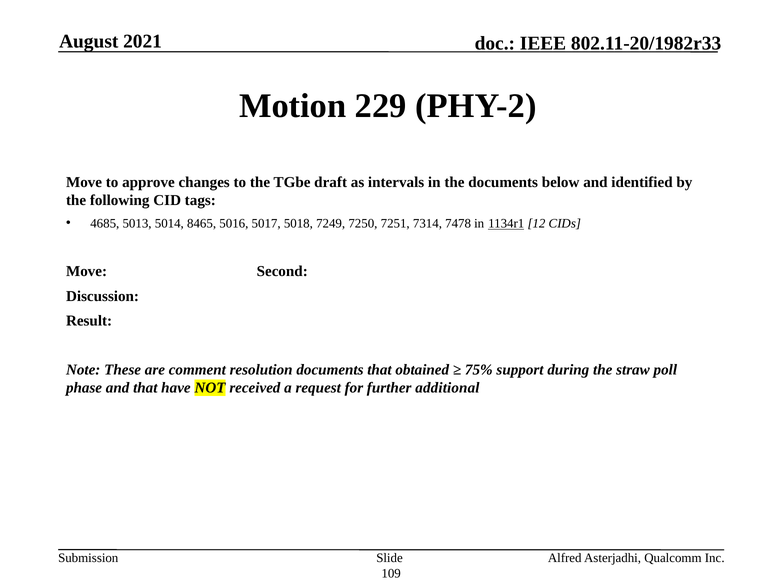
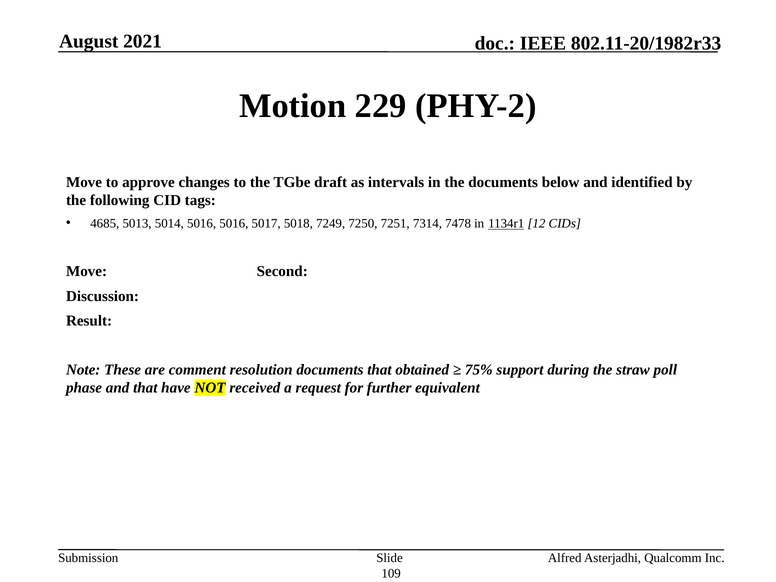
5014 8465: 8465 -> 5016
additional: additional -> equivalent
